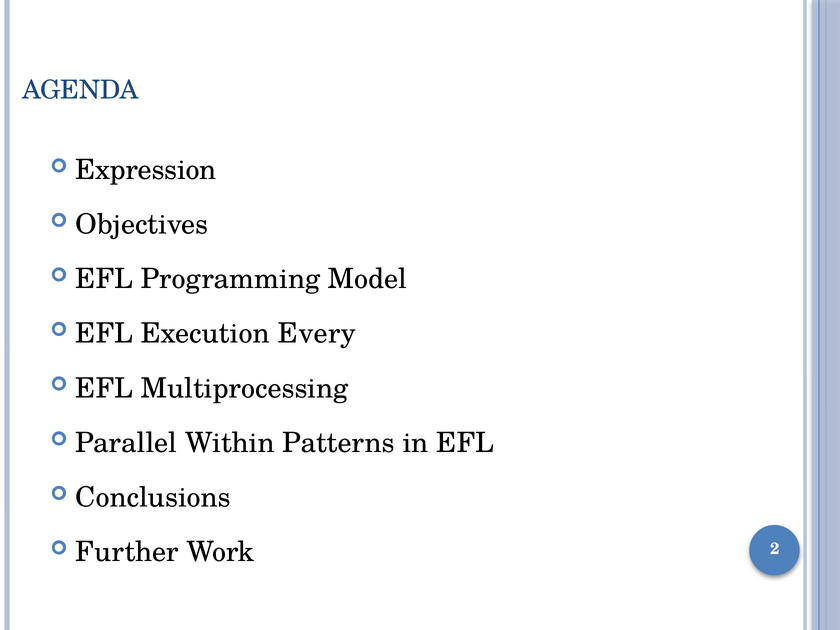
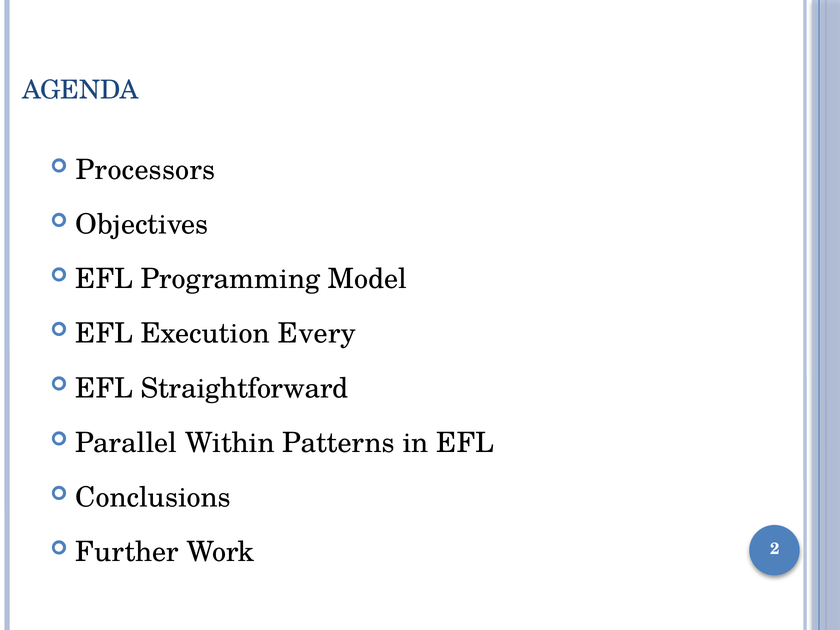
Expression: Expression -> Processors
Multiprocessing: Multiprocessing -> Straightforward
